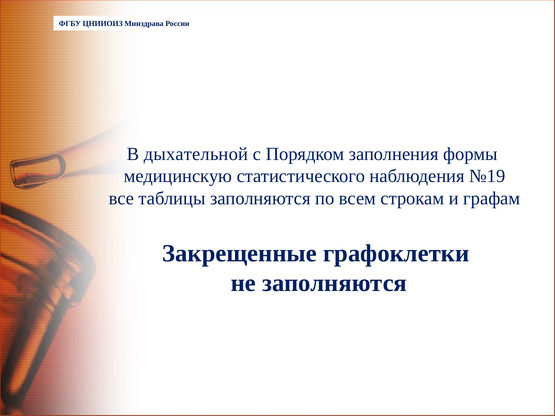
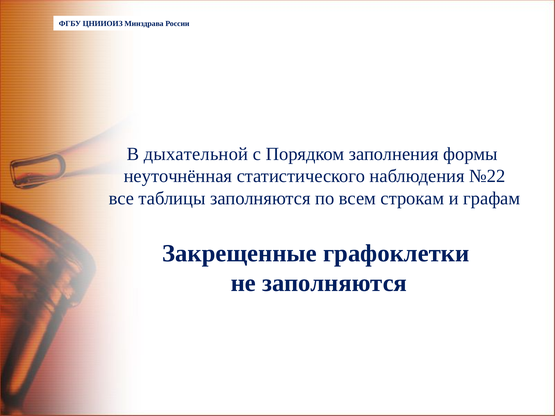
медицинскую: медицинскую -> неуточнённая
№19: №19 -> №22
